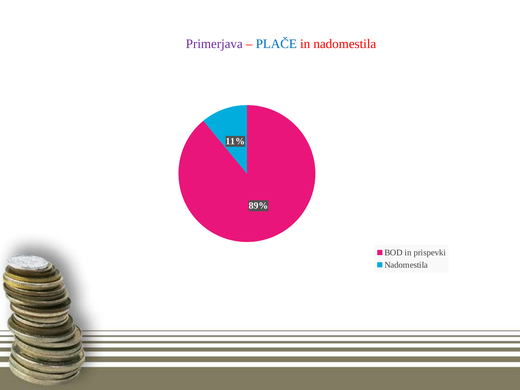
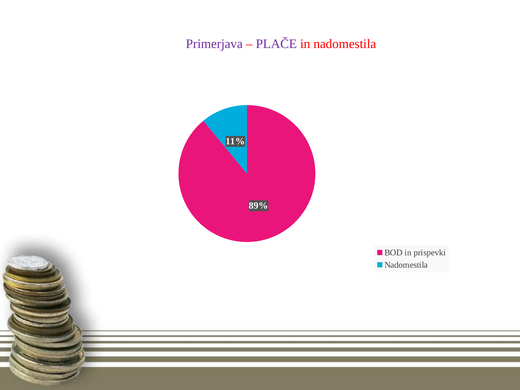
PLAČE colour: blue -> purple
